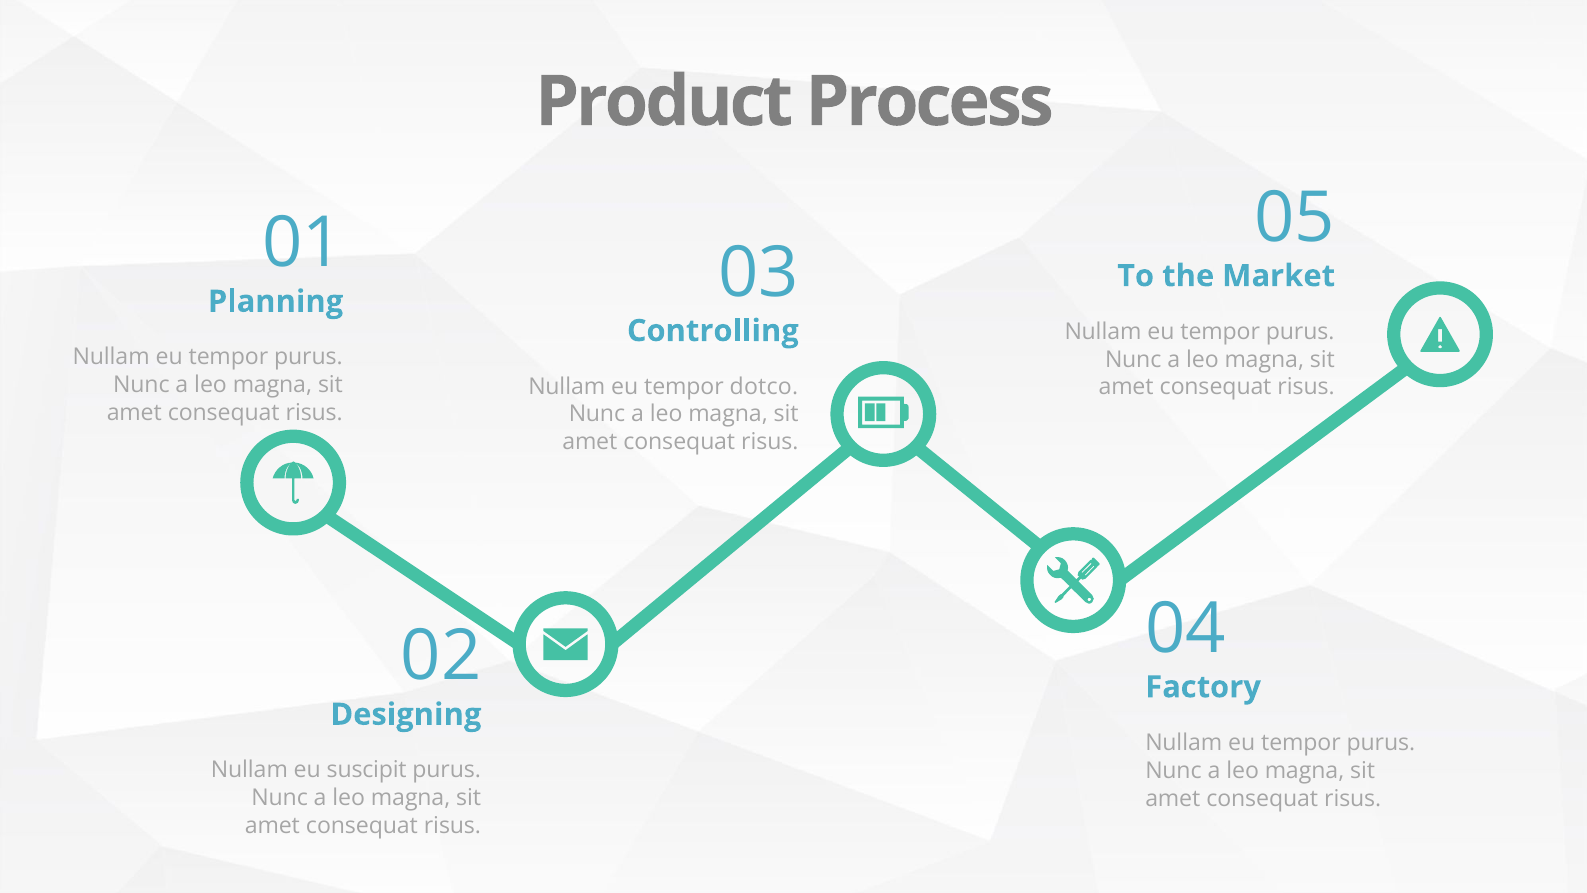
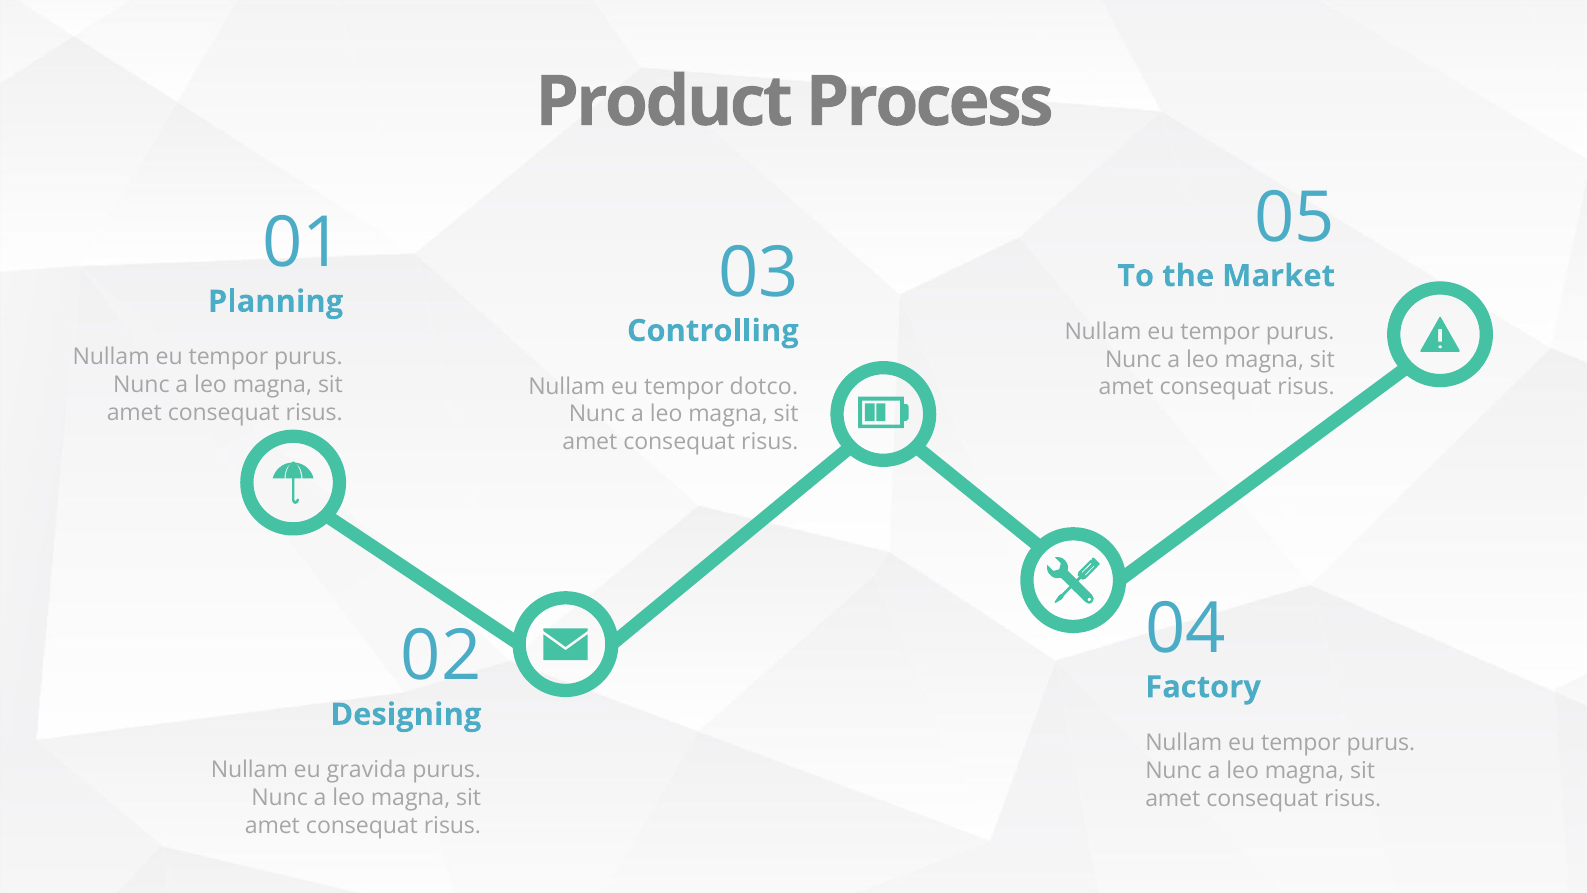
suscipit: suscipit -> gravida
